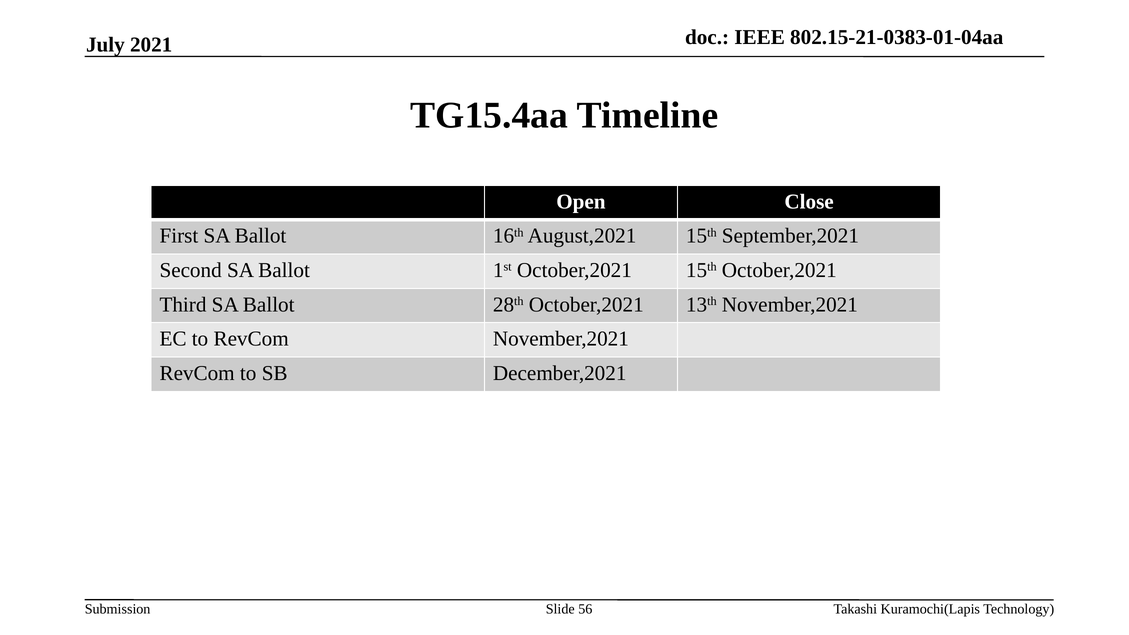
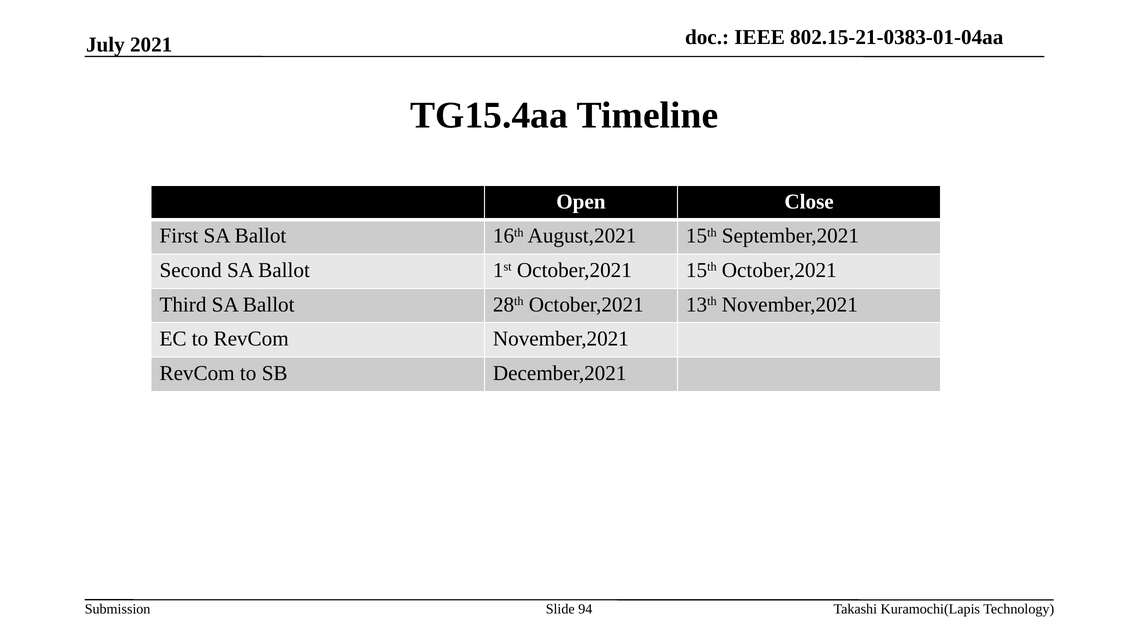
56: 56 -> 94
